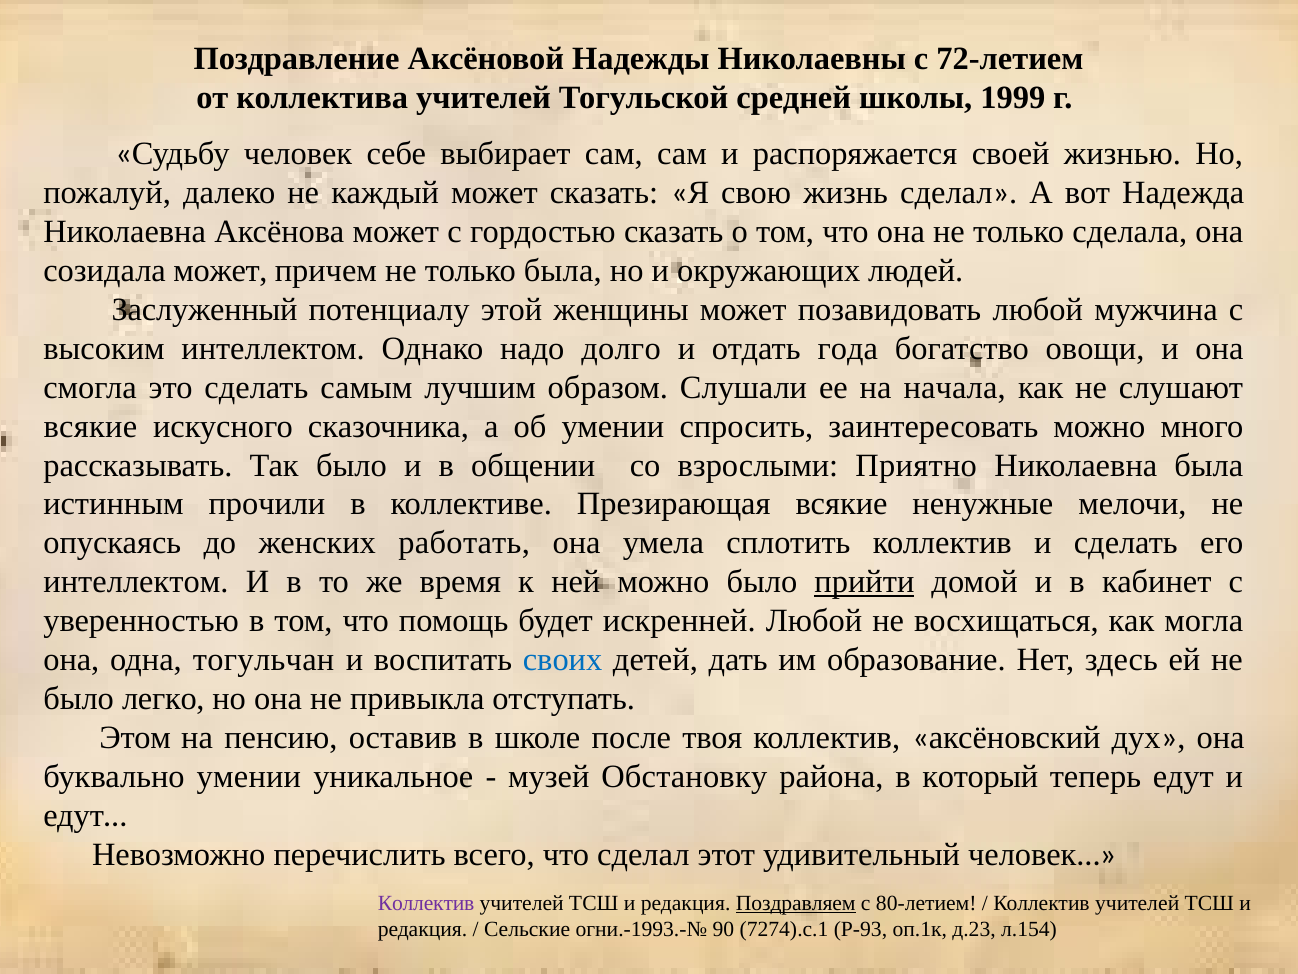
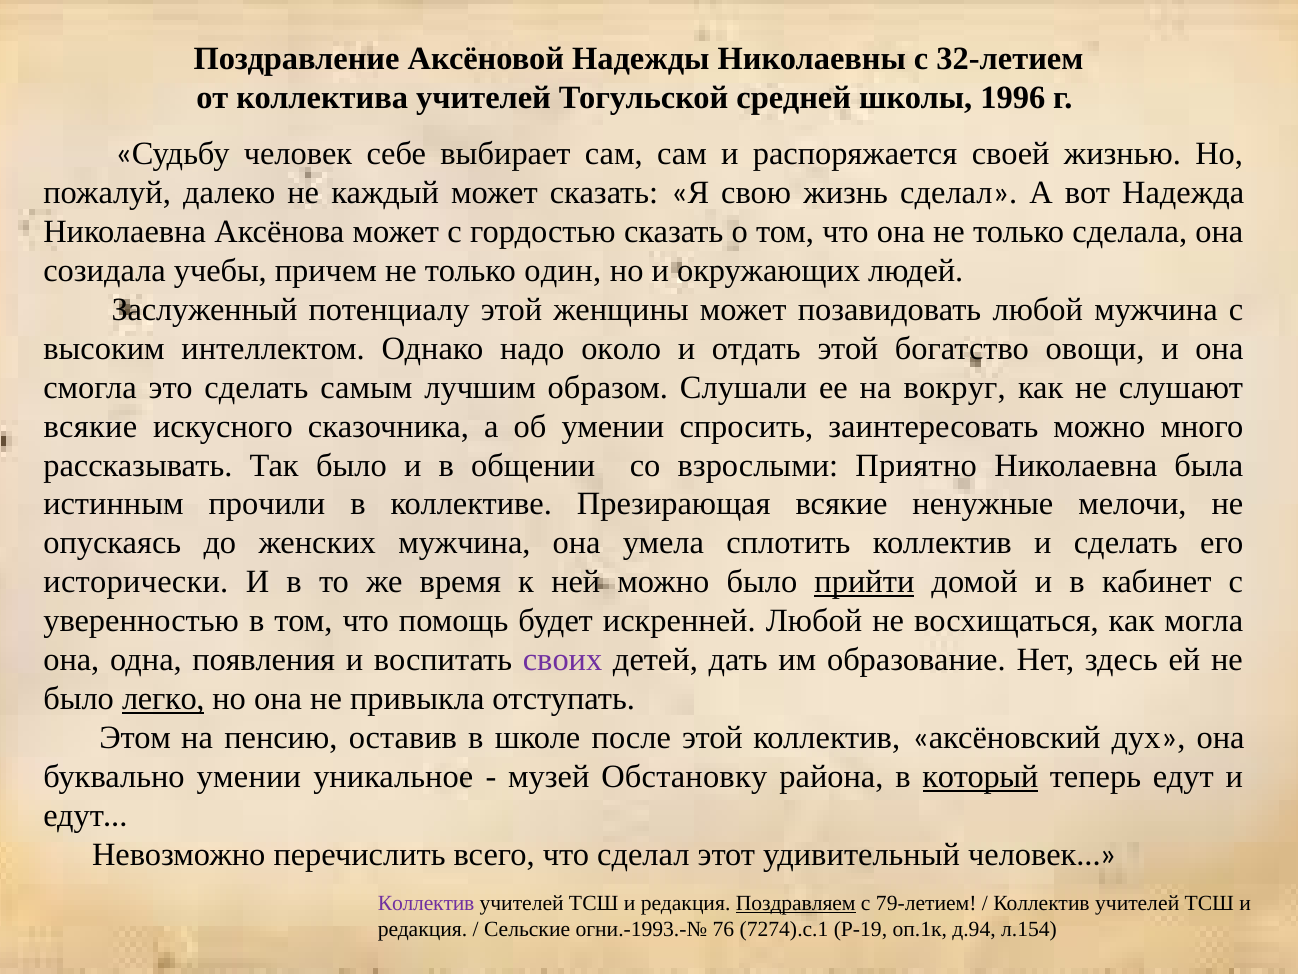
72-летием: 72-летием -> 32-летием
1999: 1999 -> 1996
созидала может: может -> учебы
только была: была -> один
долго: долго -> около
отдать года: года -> этой
начала: начала -> вокруг
женских работать: работать -> мужчина
интеллектом at (136, 582): интеллектом -> исторически
тогульчан: тогульчан -> появления
своих colour: blue -> purple
легко underline: none -> present
после твоя: твоя -> этой
который underline: none -> present
80-летием: 80-летием -> 79-летием
90: 90 -> 76
Р-93: Р-93 -> Р-19
д.23: д.23 -> д.94
